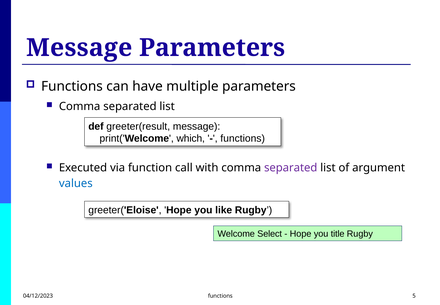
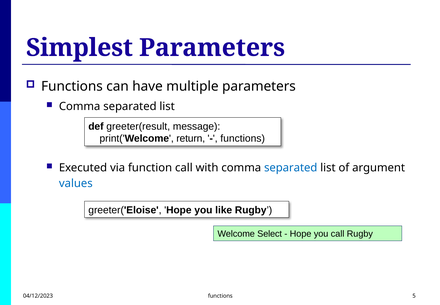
Message at (79, 48): Message -> Simplest
which: which -> return
separated at (291, 168) colour: purple -> blue
you title: title -> call
